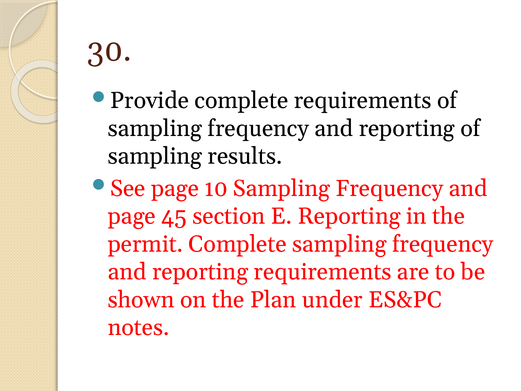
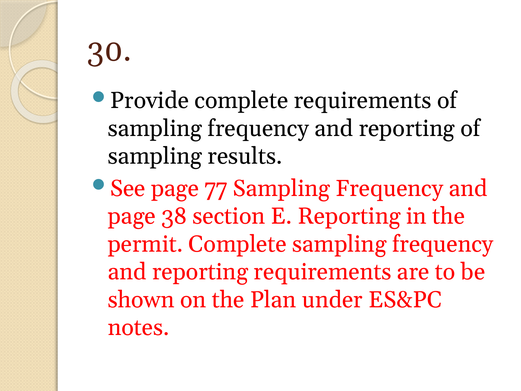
10: 10 -> 77
45: 45 -> 38
